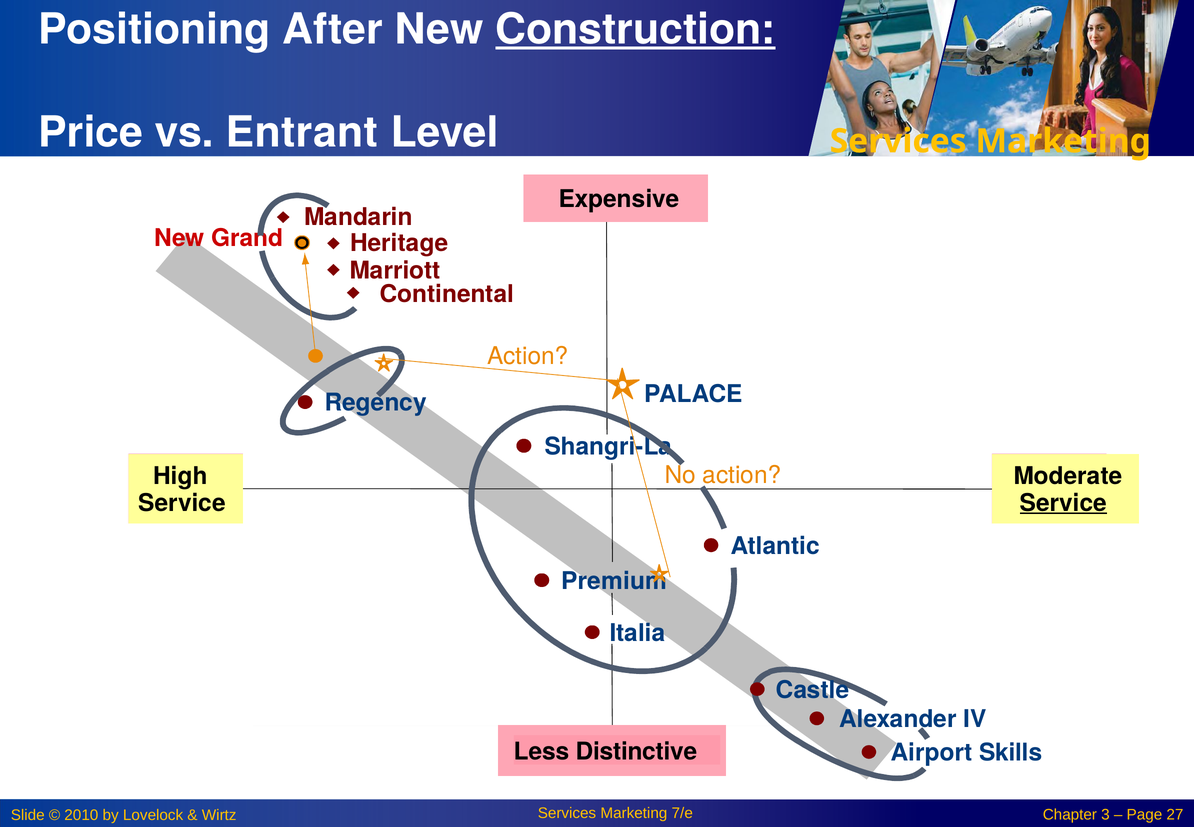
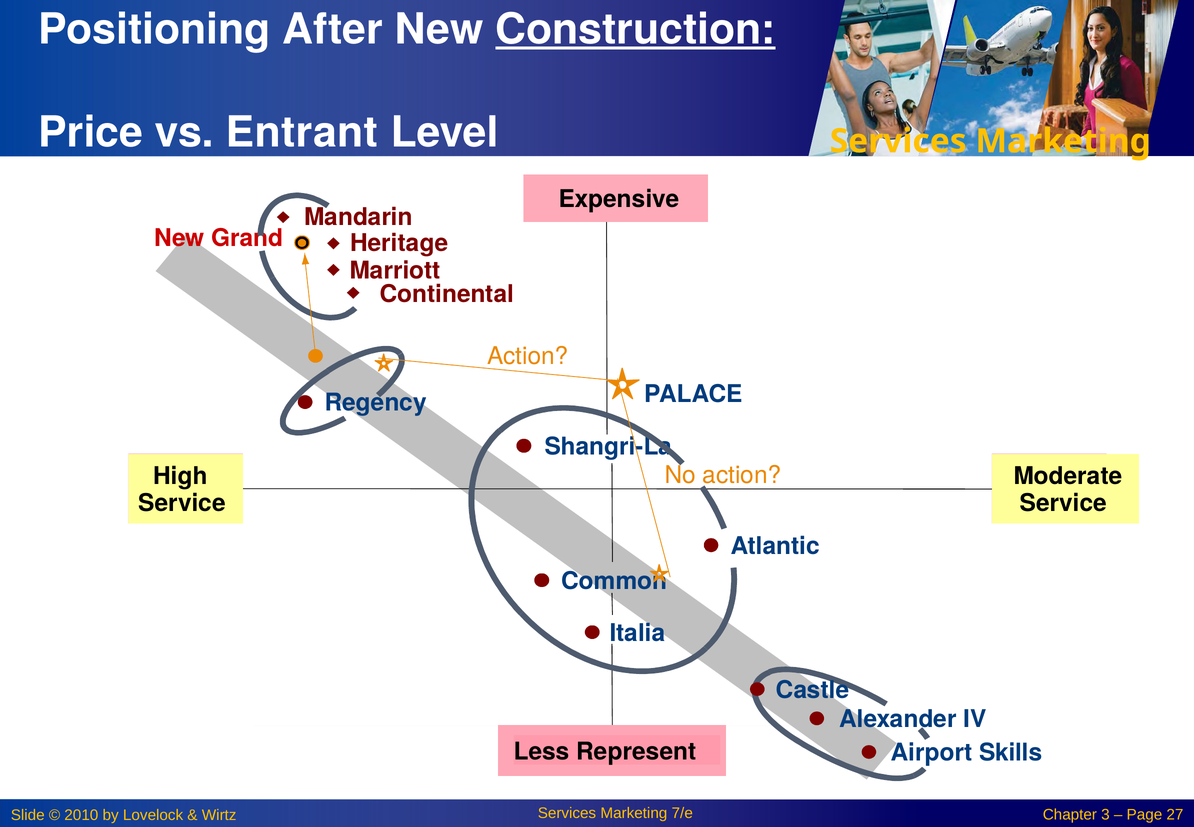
Service at (1063, 503) underline: present -> none
Premium: Premium -> Common
Distinctive: Distinctive -> Represent
